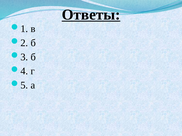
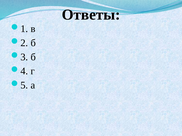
Ответы underline: present -> none
